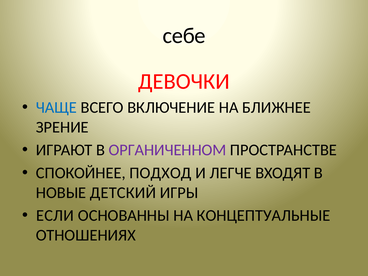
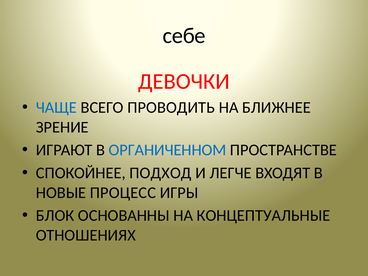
ВКЛЮЧЕНИЕ: ВКЛЮЧЕНИЕ -> ПРОВОДИТЬ
ОРГАНИЧЕННОМ colour: purple -> blue
ДЕТСКИЙ: ДЕТСКИЙ -> ПРОЦЕСС
ЕСЛИ: ЕСЛИ -> БЛОК
